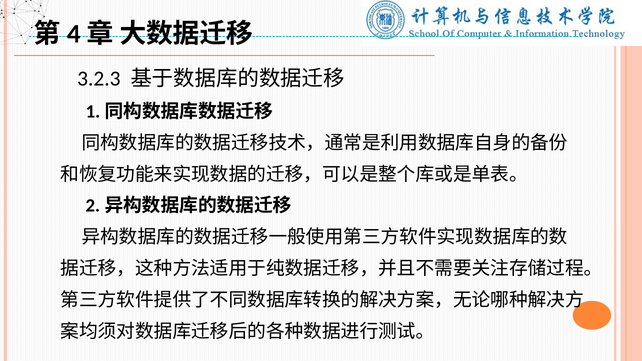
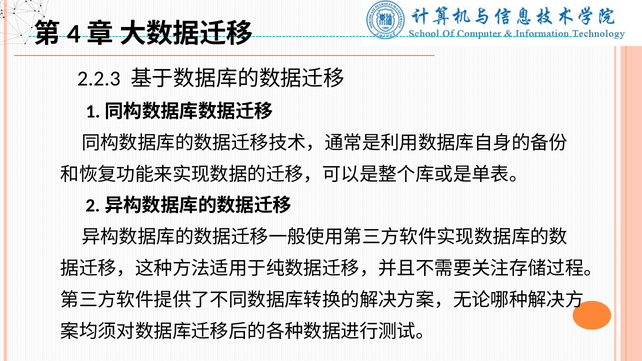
3.2.3: 3.2.3 -> 2.2.3
